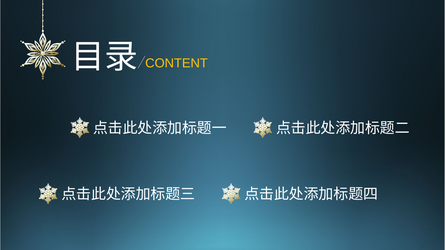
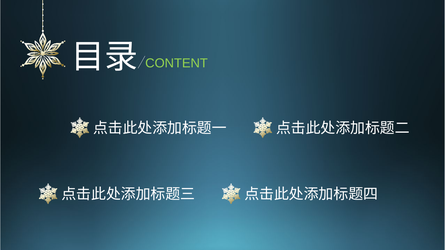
CONTENT colour: yellow -> light green
